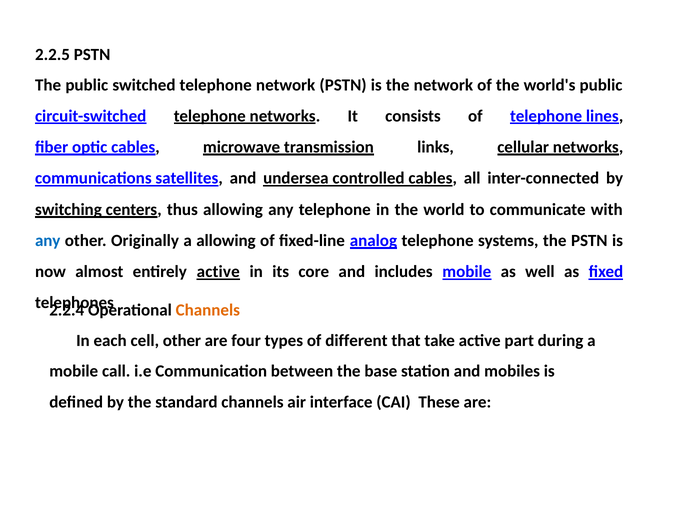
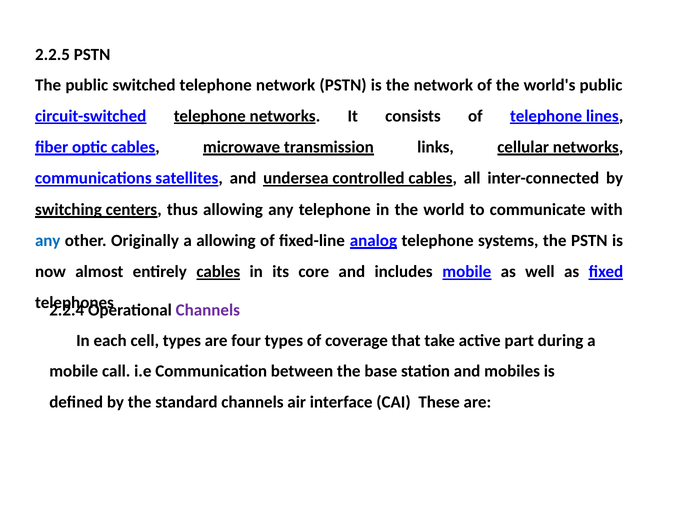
entirely active: active -> cables
Channels at (208, 310) colour: orange -> purple
cell other: other -> types
different: different -> coverage
